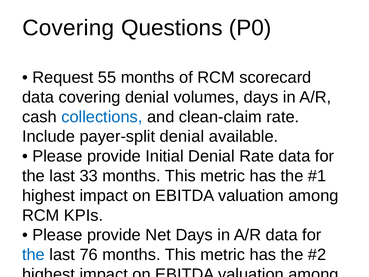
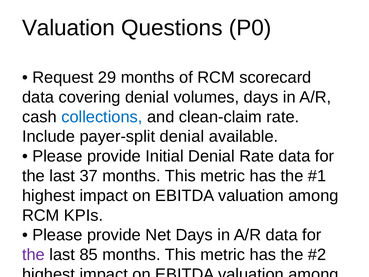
Covering at (68, 28): Covering -> Valuation
55: 55 -> 29
33: 33 -> 37
the at (33, 255) colour: blue -> purple
76: 76 -> 85
